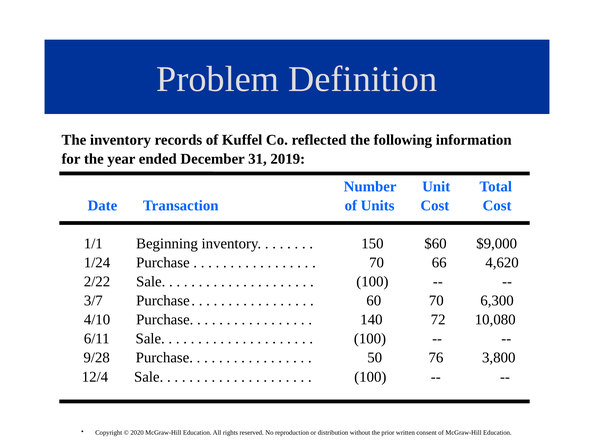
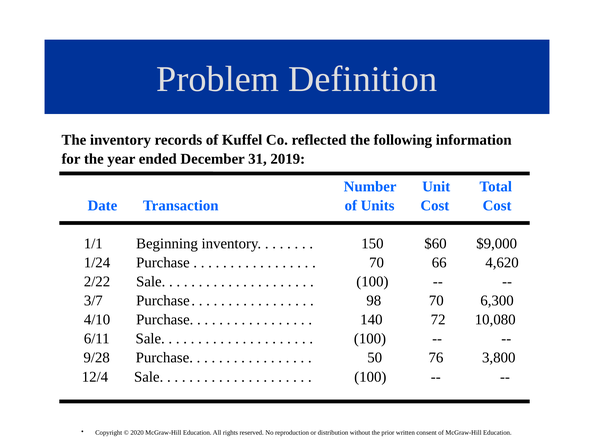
60: 60 -> 98
